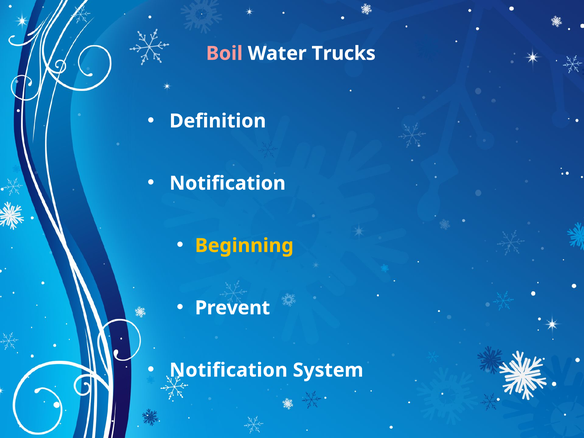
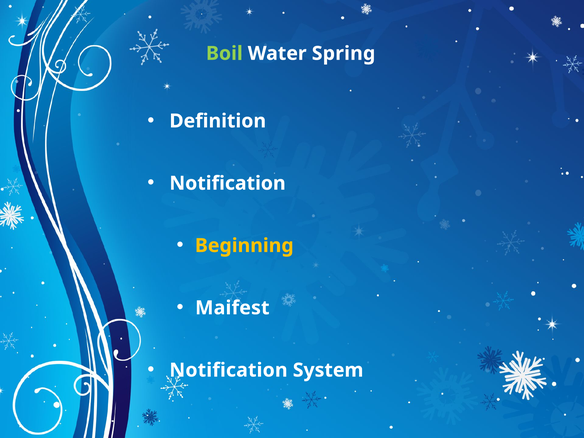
Boil colour: pink -> light green
Trucks: Trucks -> Spring
Prevent: Prevent -> Maifest
